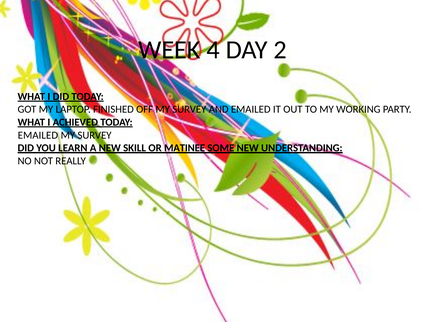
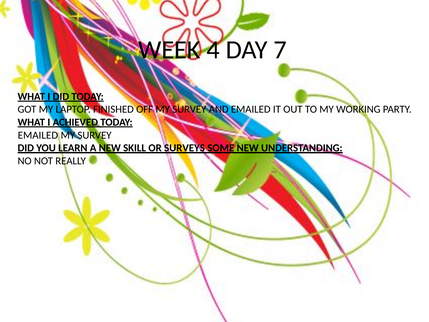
2: 2 -> 7
MATINEE: MATINEE -> SURVEYS
